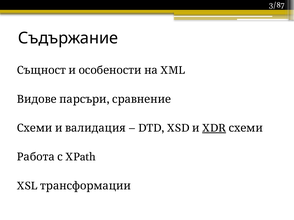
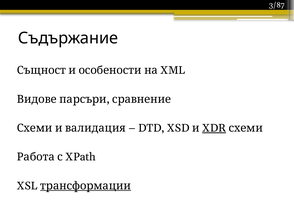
трансформации underline: none -> present
